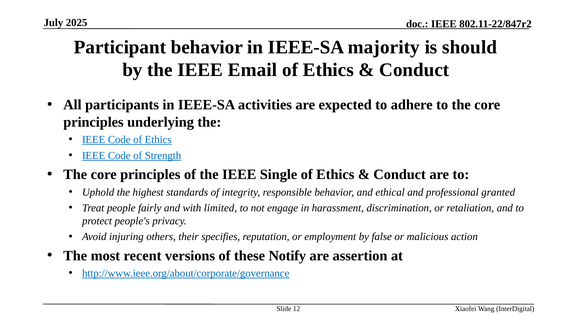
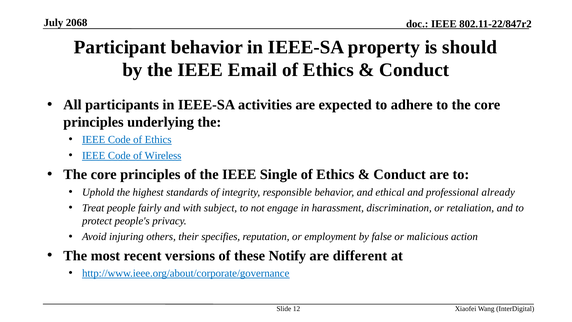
2025: 2025 -> 2068
majority: majority -> property
Strength: Strength -> Wireless
granted: granted -> already
limited: limited -> subject
assertion: assertion -> different
